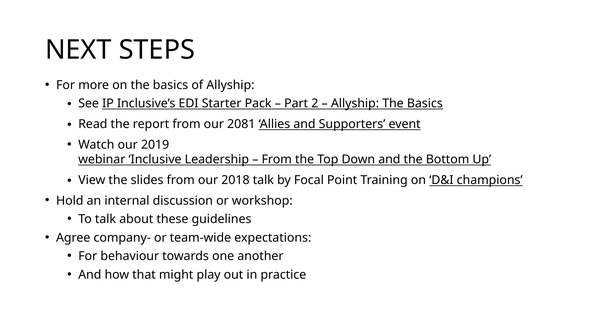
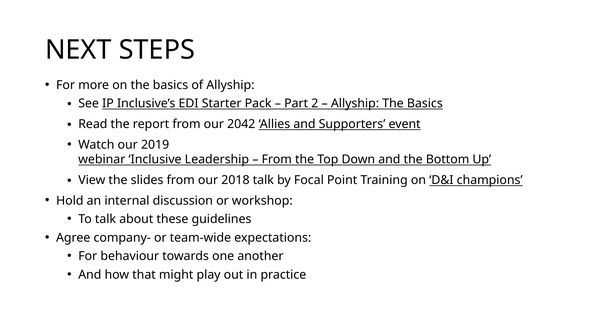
2081: 2081 -> 2042
